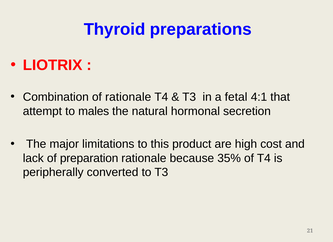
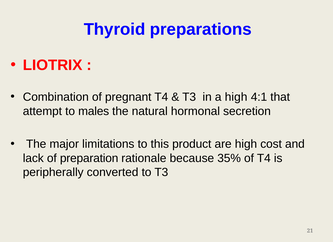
of rationale: rationale -> pregnant
a fetal: fetal -> high
